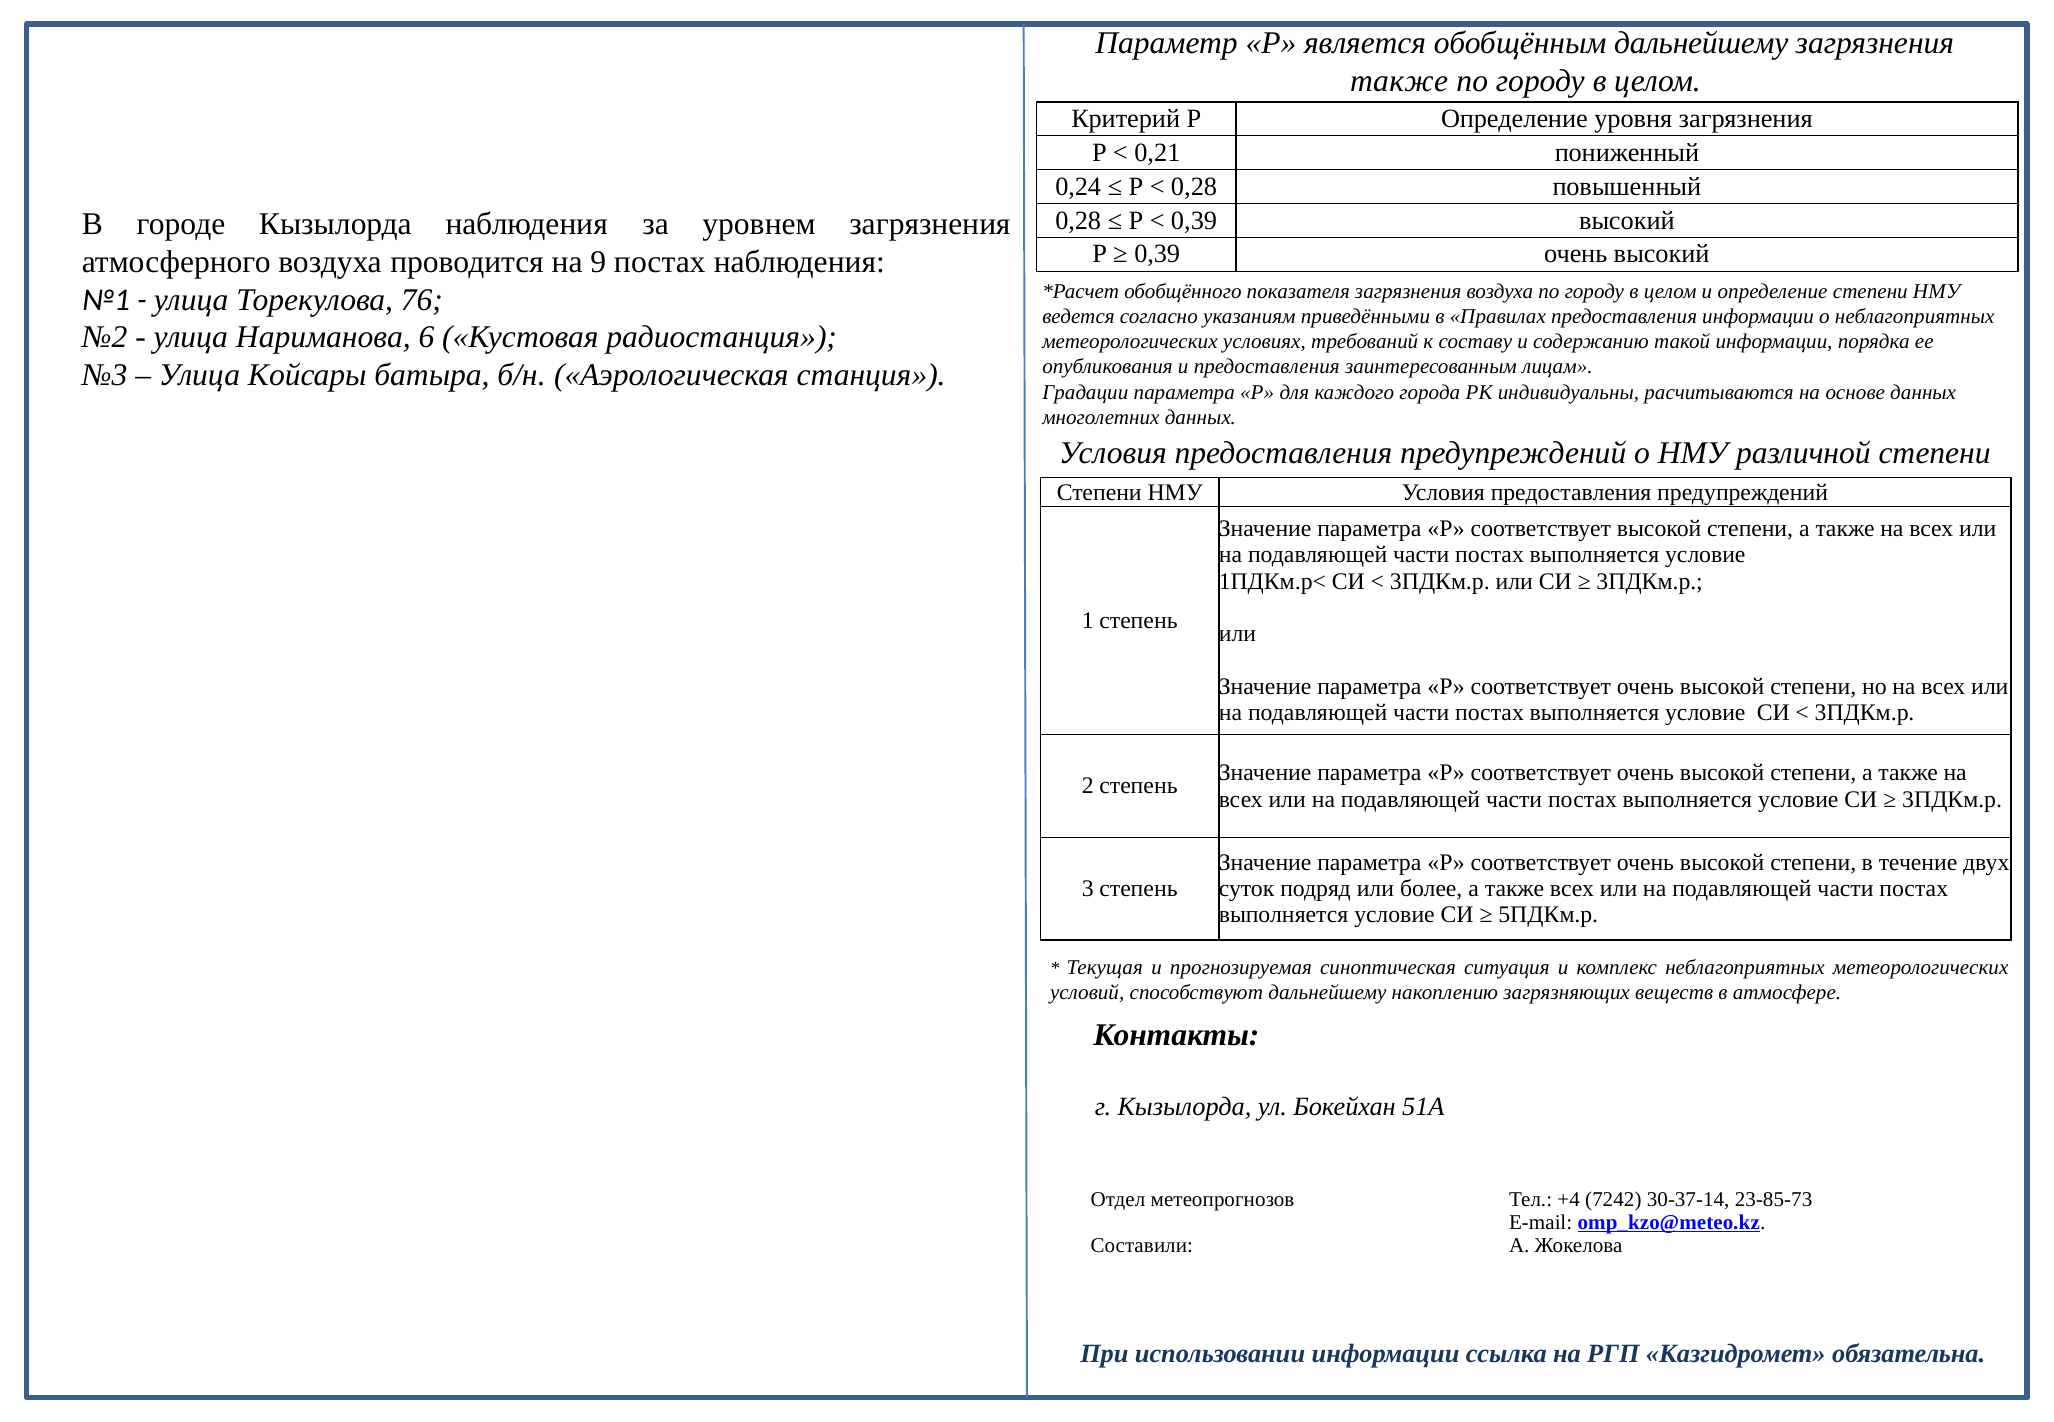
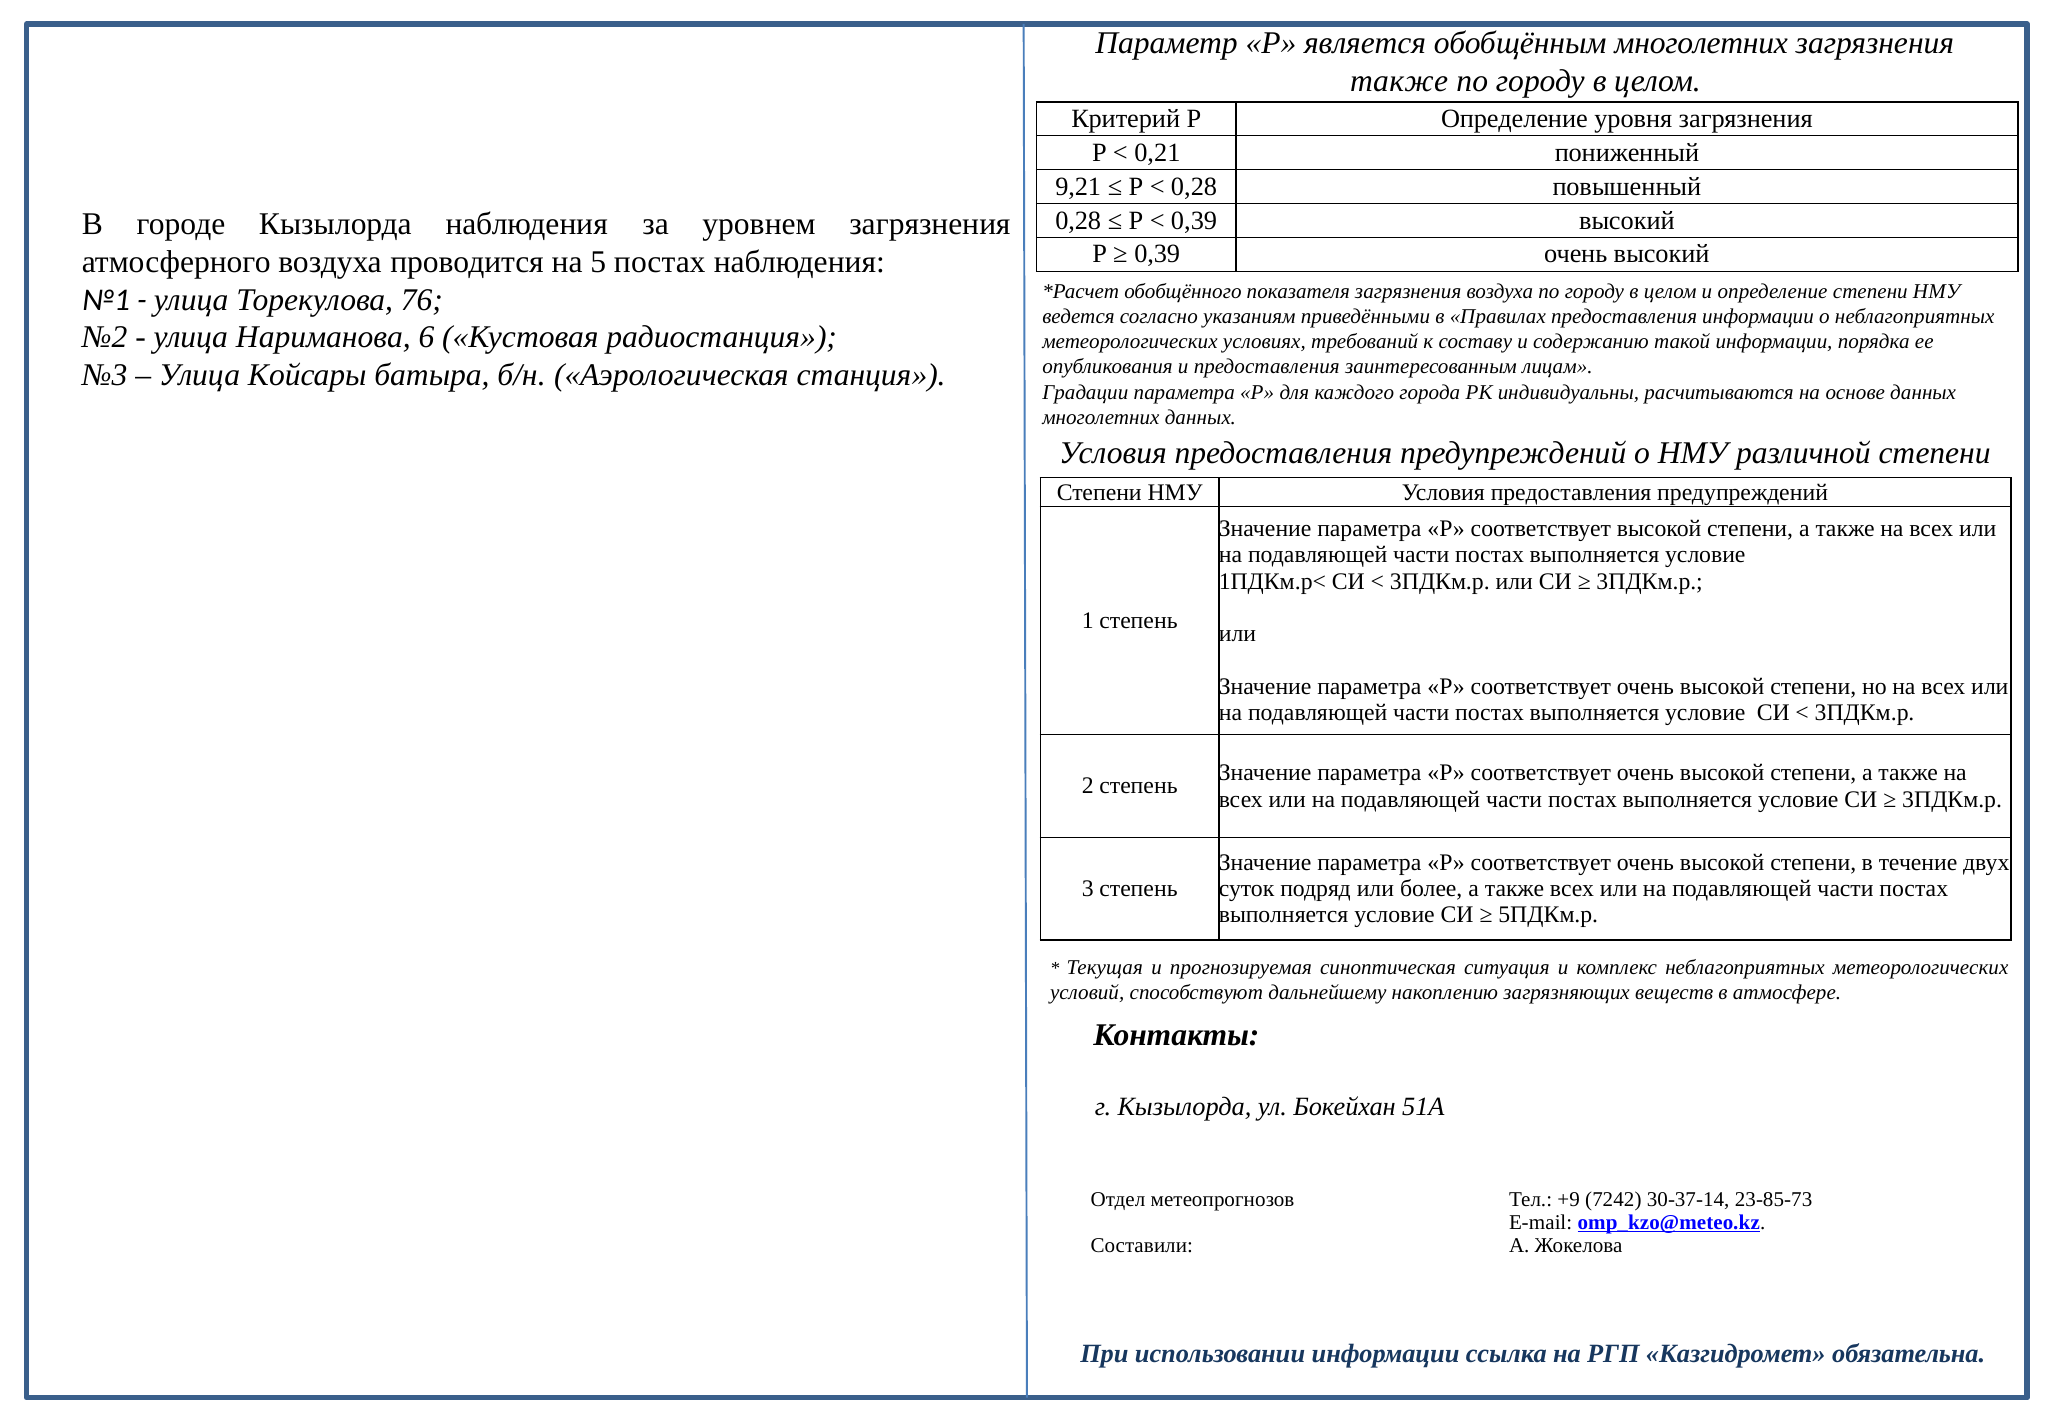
обобщённым дальнейшему: дальнейшему -> многолетних
0,24: 0,24 -> 9,21
9: 9 -> 5
+4: +4 -> +9
